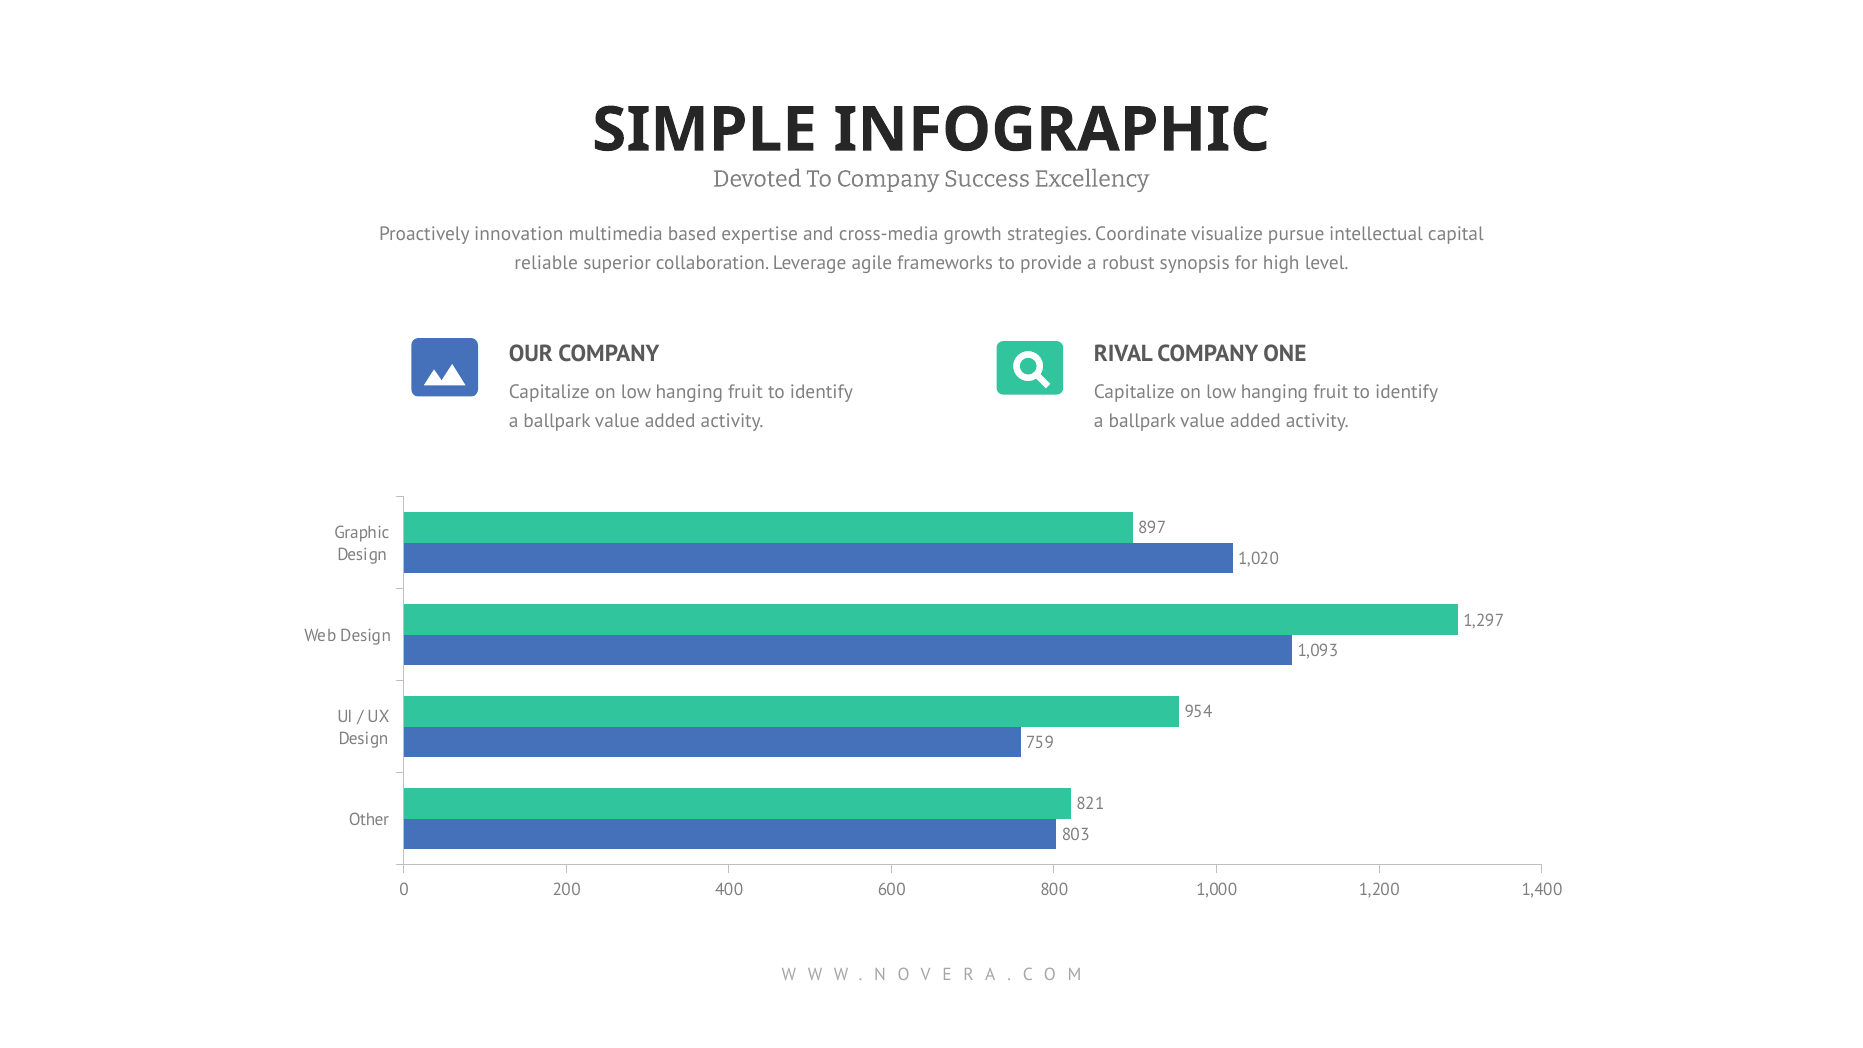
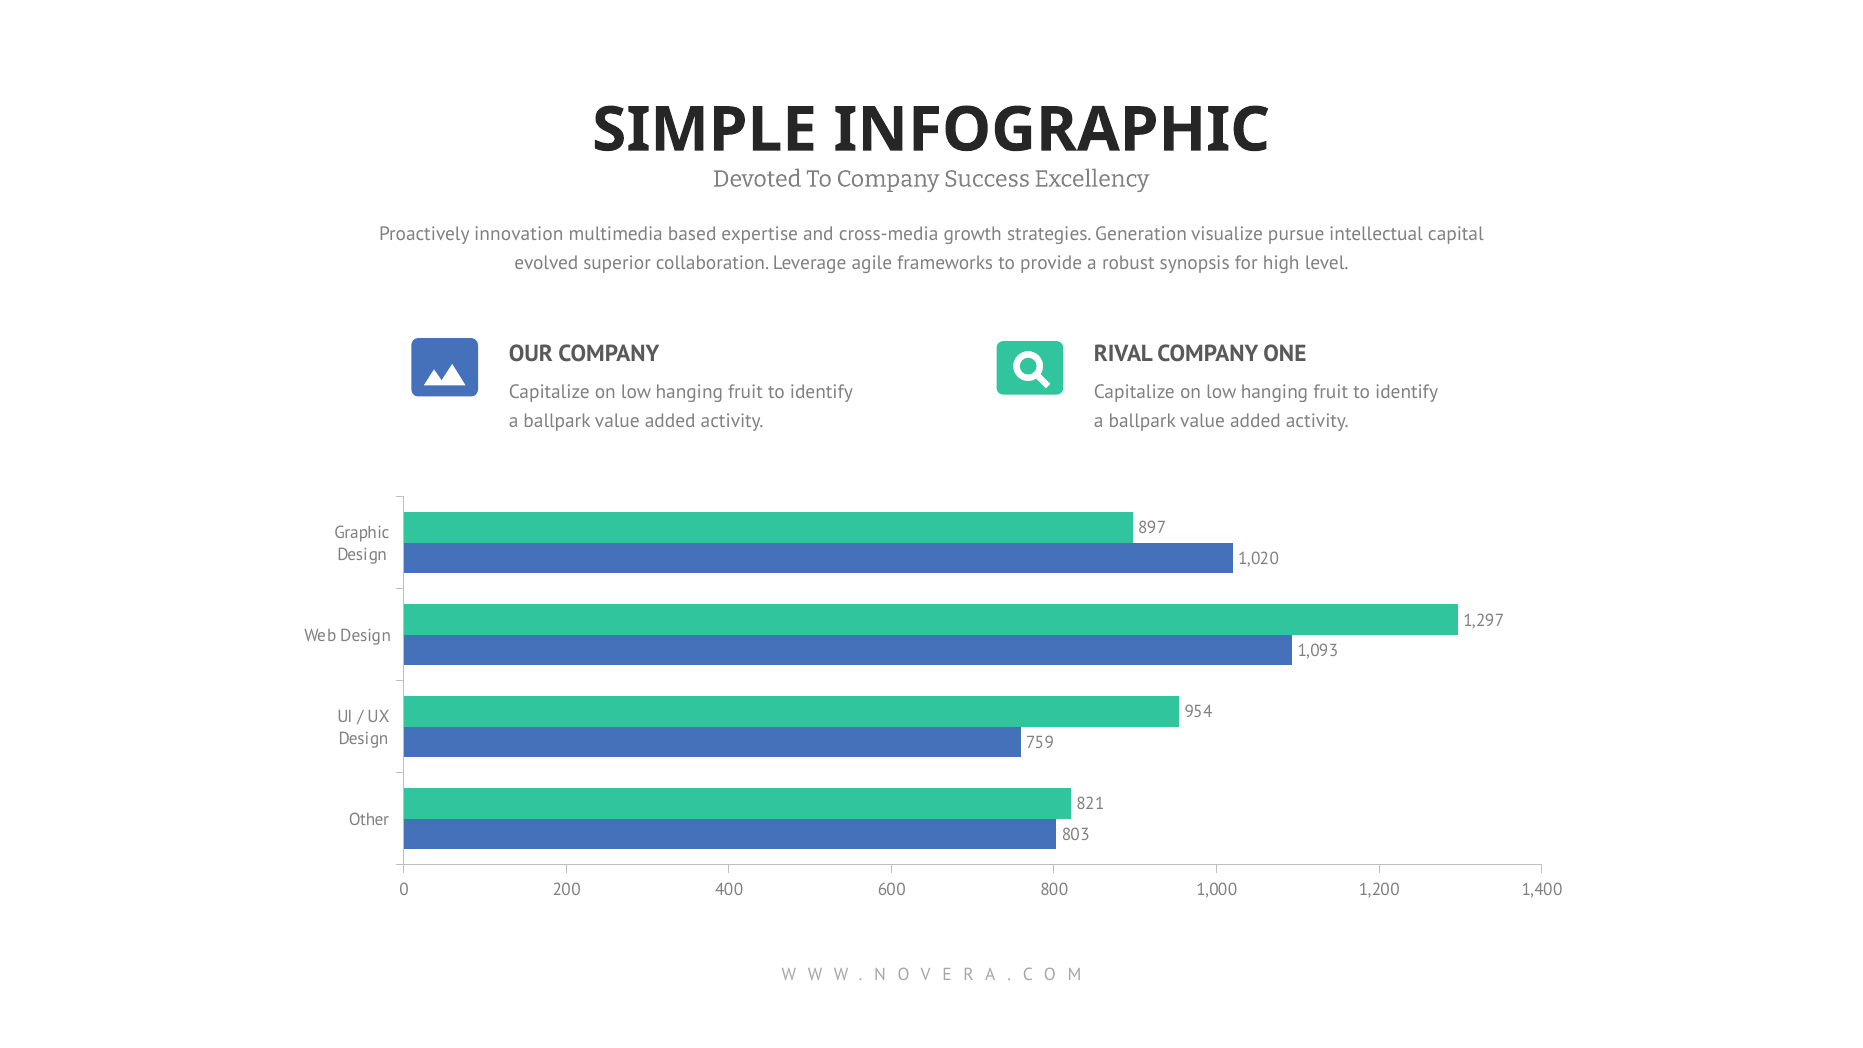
Coordinate: Coordinate -> Generation
reliable: reliable -> evolved
